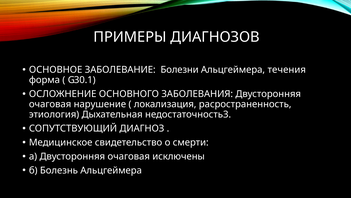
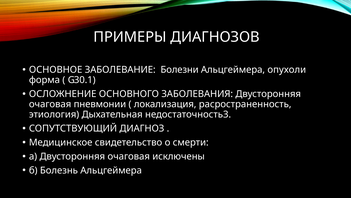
течения: течения -> опухоли
нарушение: нарушение -> пневмонии
